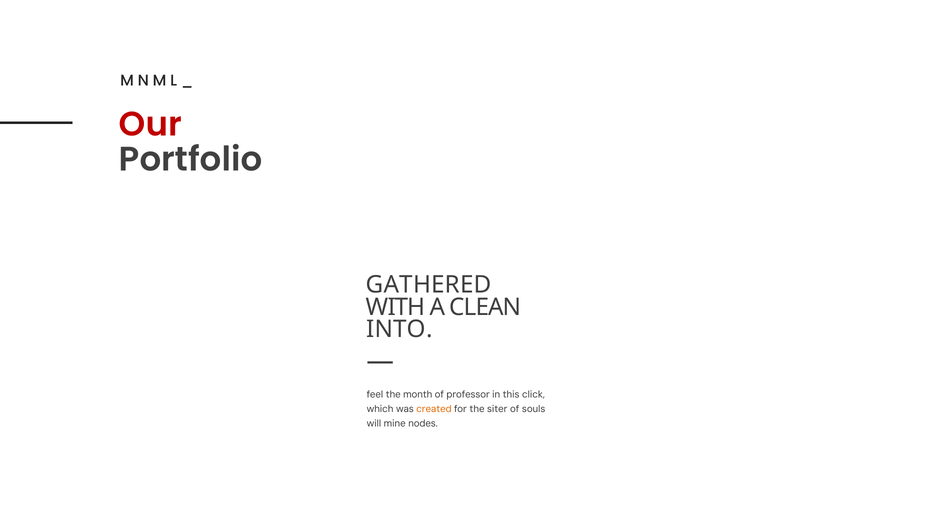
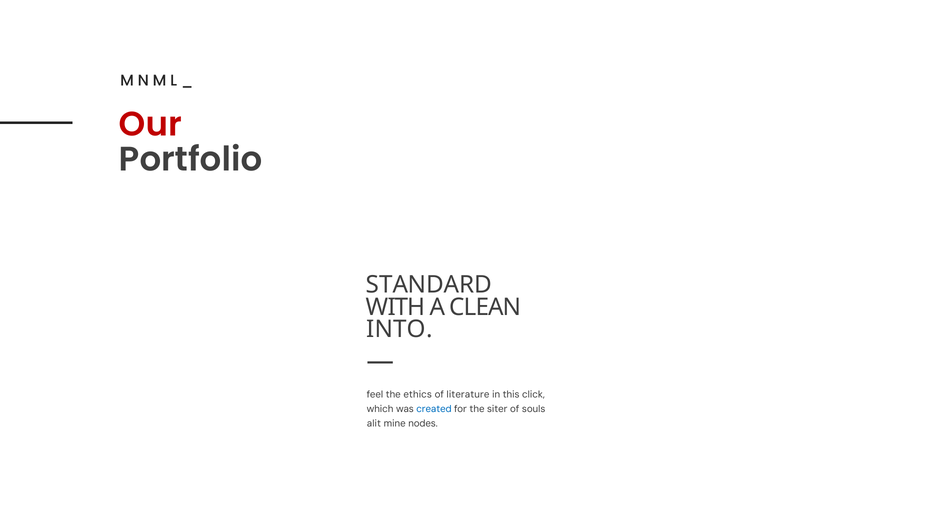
GATHERED: GATHERED -> STANDARD
month: month -> ethics
professor: professor -> literature
created colour: orange -> blue
will: will -> alit
